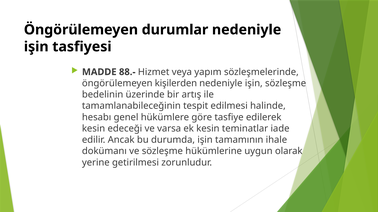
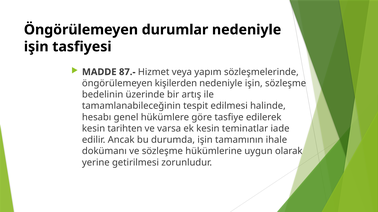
88.-: 88.- -> 87.-
edeceği: edeceği -> tarihten
